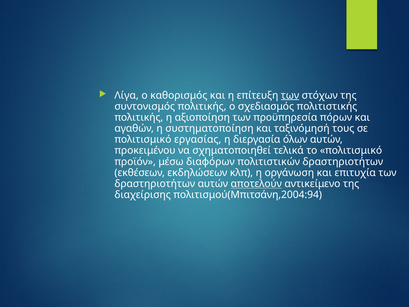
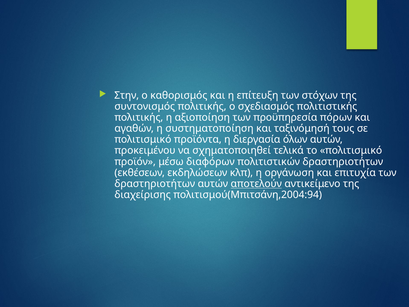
Λίγα: Λίγα -> Στην
των at (290, 95) underline: present -> none
εργασίας: εργασίας -> προϊόντα
